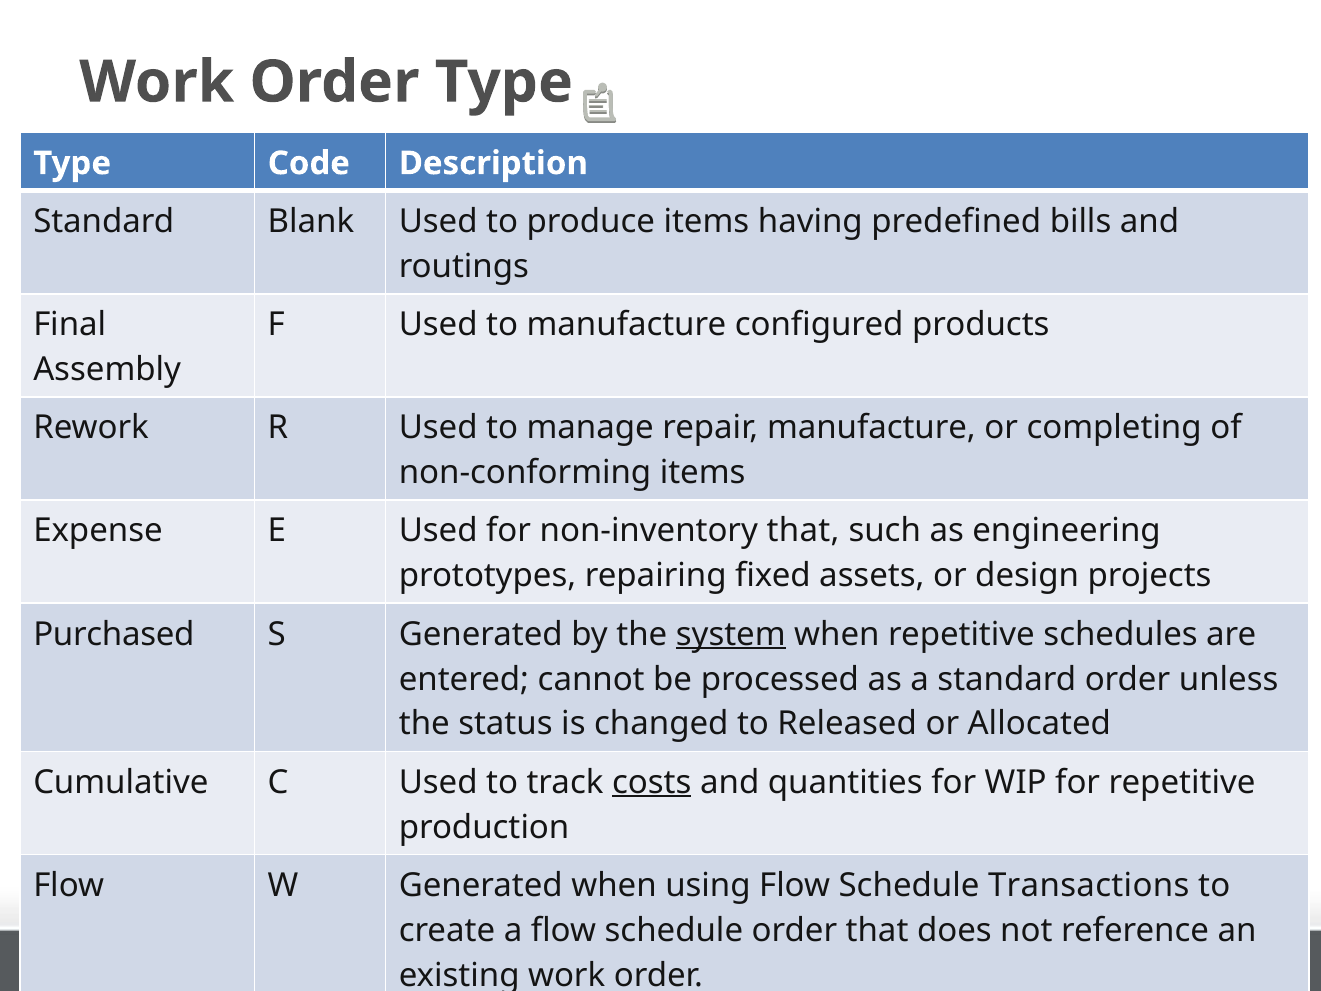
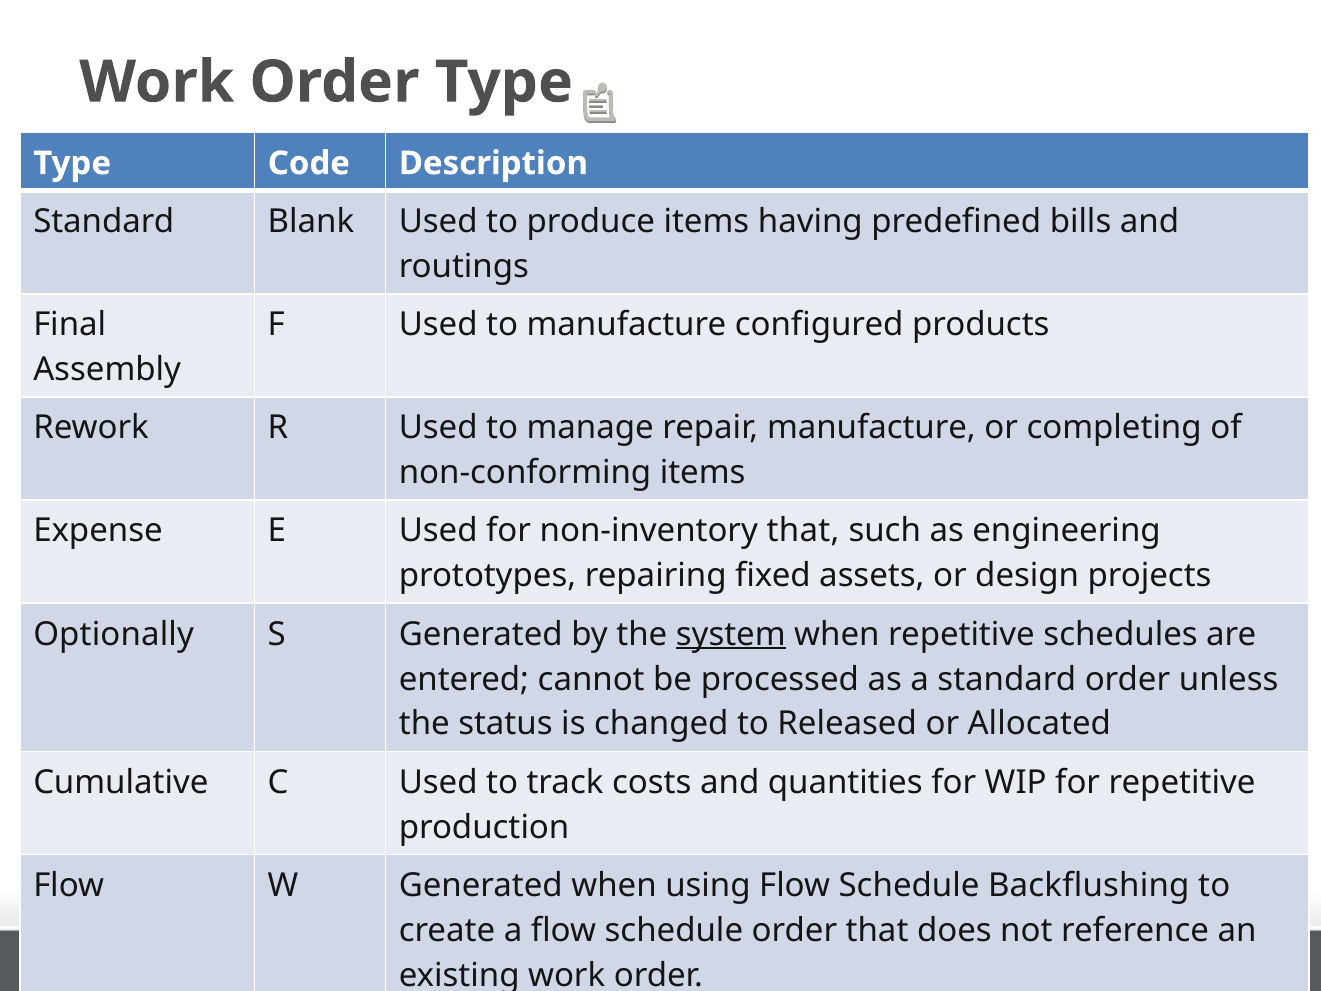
Purchased: Purchased -> Optionally
costs underline: present -> none
Transactions: Transactions -> Backflushing
